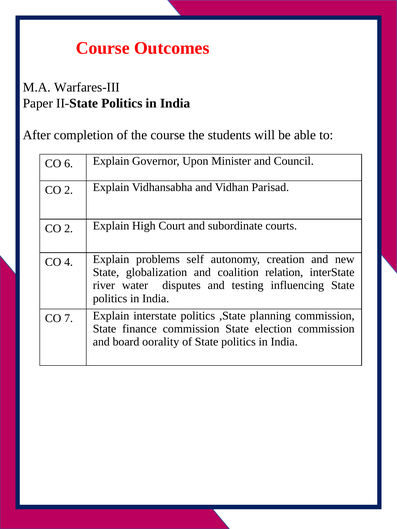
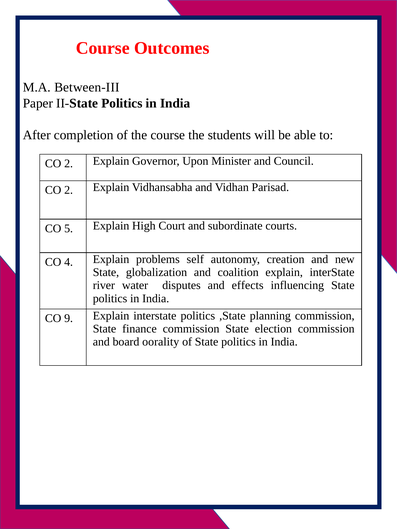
Warfares-III: Warfares-III -> Between-III
6 at (69, 164): 6 -> 2
2 at (69, 229): 2 -> 5
coalition relation: relation -> explain
testing: testing -> effects
7: 7 -> 9
